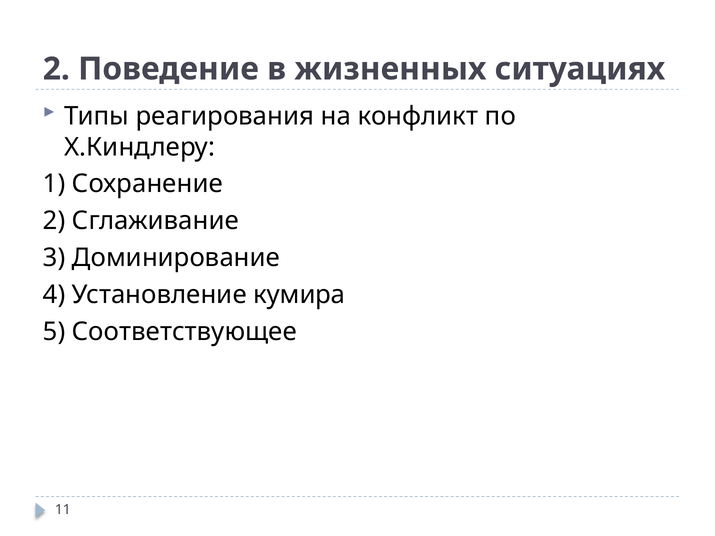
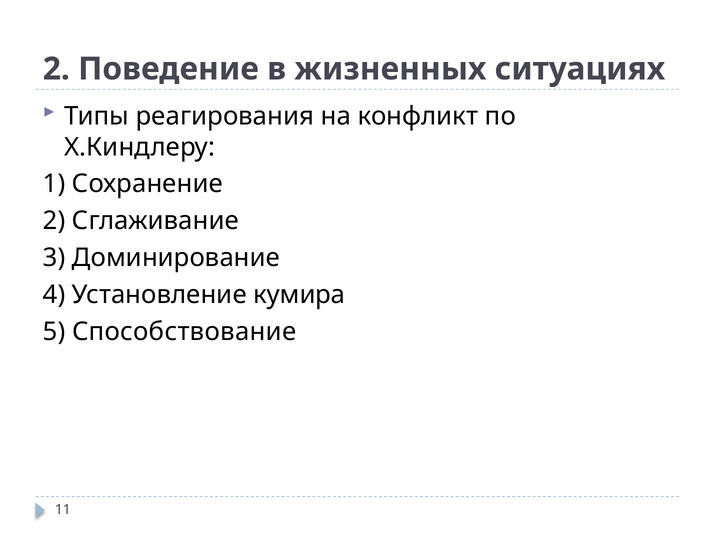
Соответствующее: Соответствующее -> Способствование
